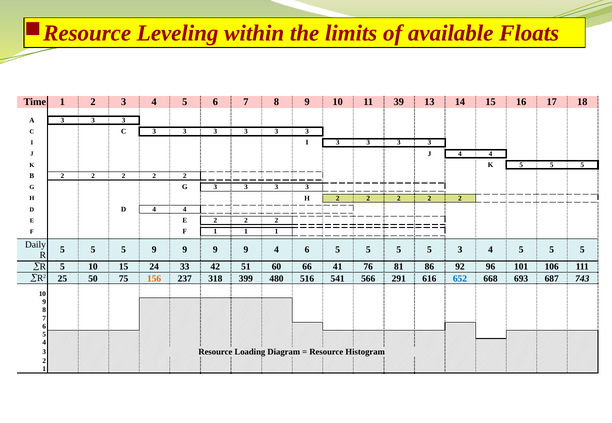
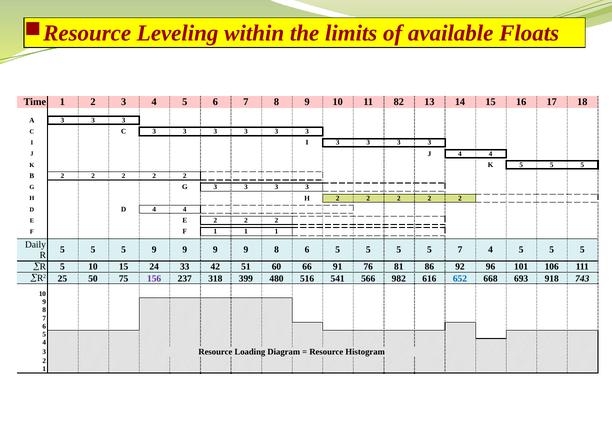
39: 39 -> 82
9 9 4: 4 -> 8
5 3: 3 -> 7
41: 41 -> 91
156 colour: orange -> purple
291: 291 -> 982
687: 687 -> 918
